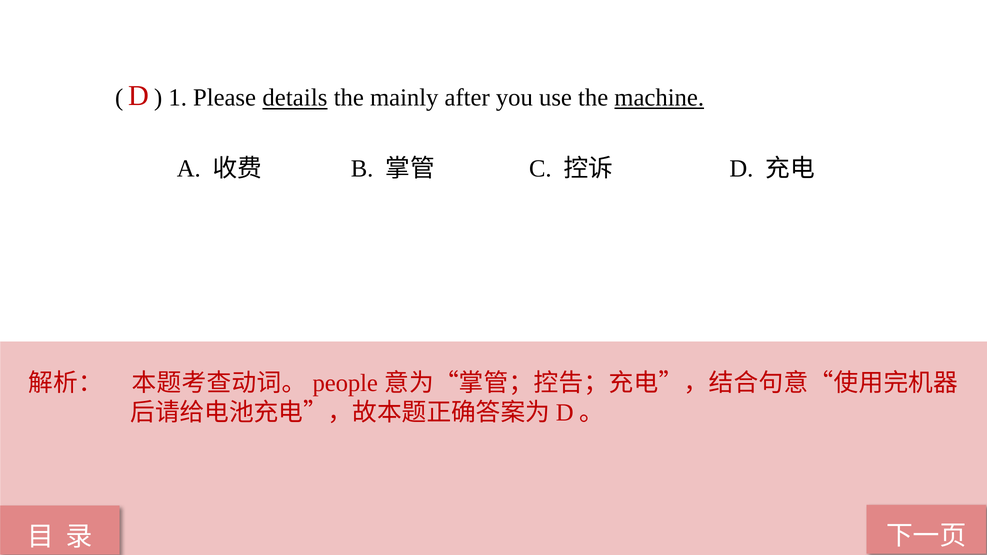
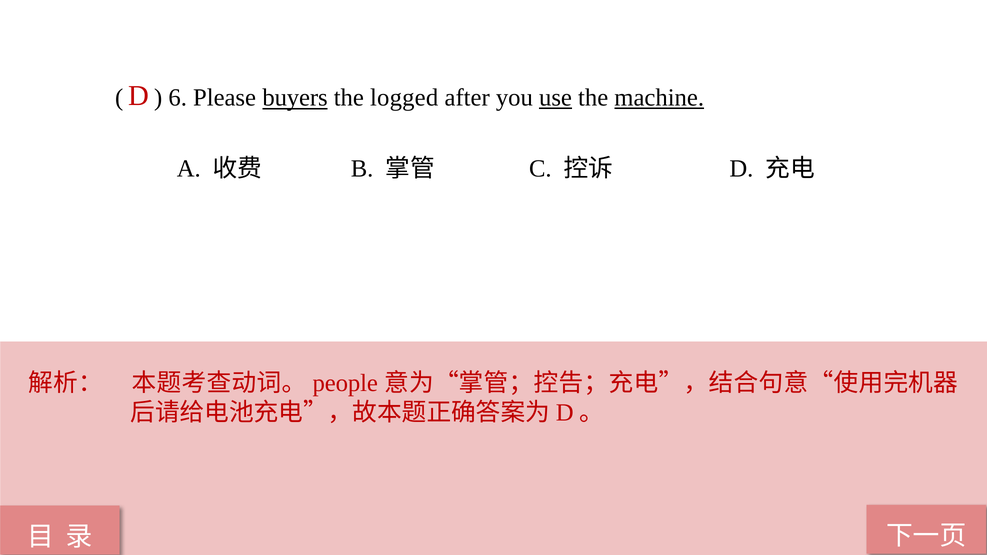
1: 1 -> 6
details: details -> buyers
mainly: mainly -> logged
use underline: none -> present
